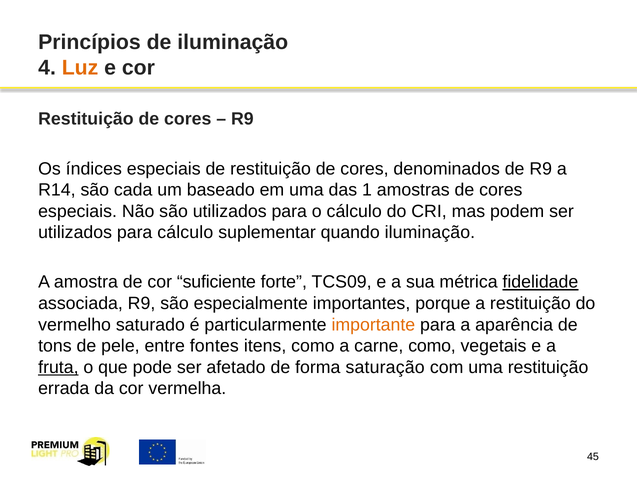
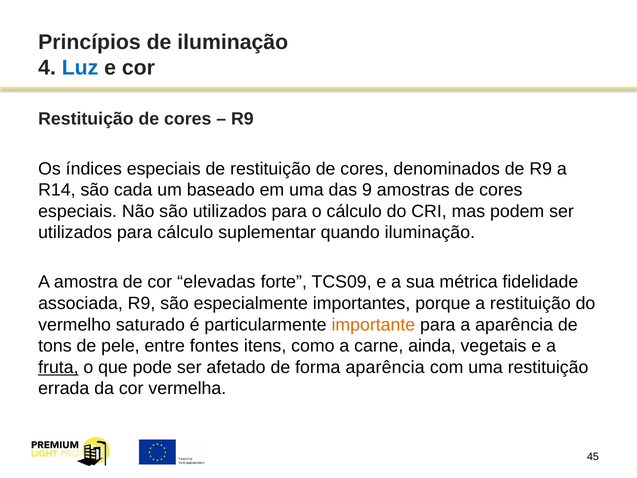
Luz colour: orange -> blue
1: 1 -> 9
suficiente: suficiente -> elevadas
fidelidade underline: present -> none
carne como: como -> ainda
forma saturação: saturação -> aparência
